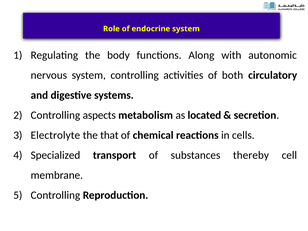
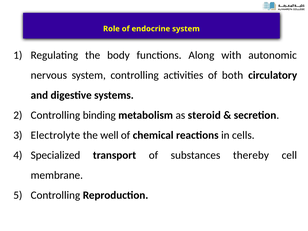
aspects: aspects -> binding
located: located -> steroid
that: that -> well
